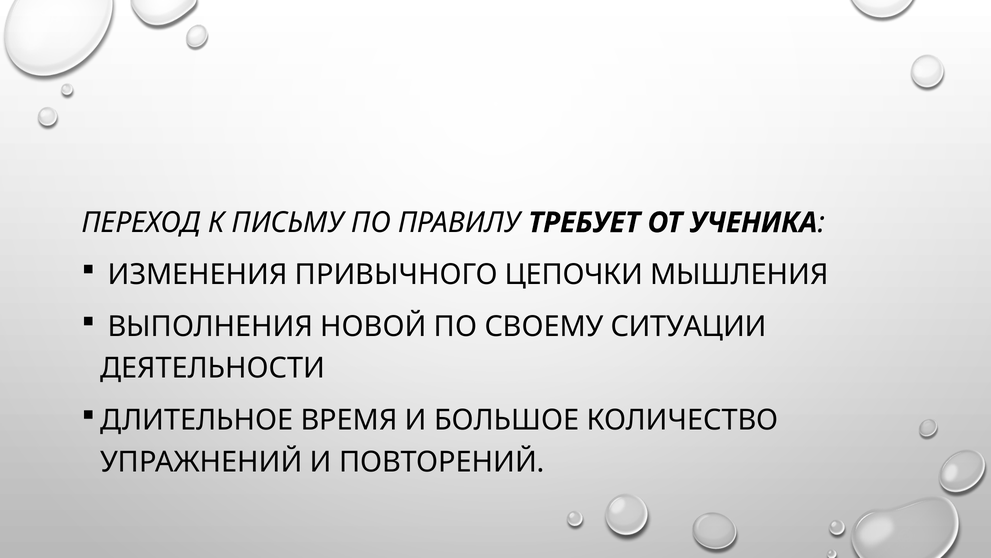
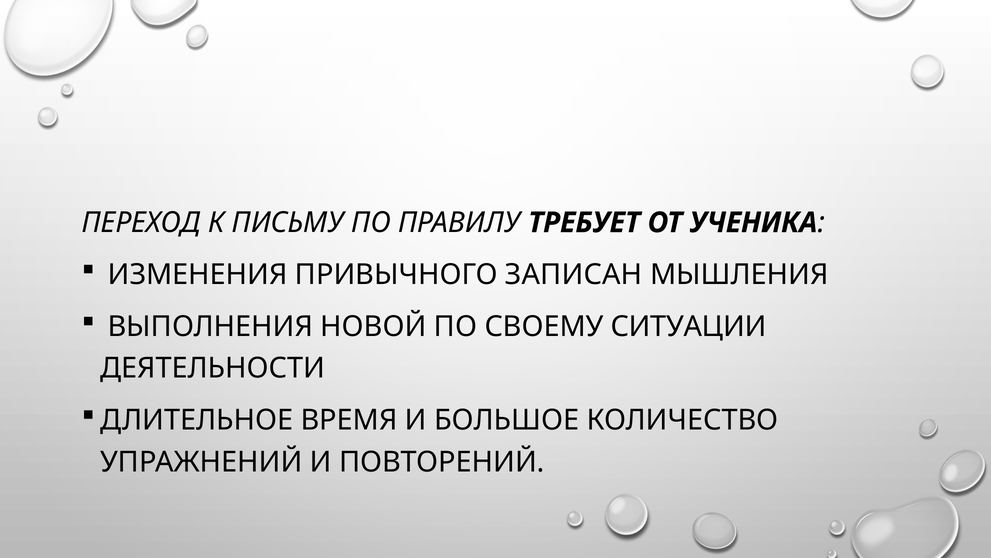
ЦЕПОЧКИ: ЦЕПОЧКИ -> ЗАПИСАН
